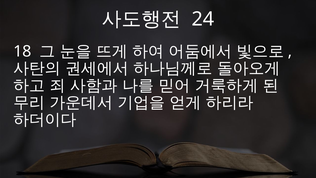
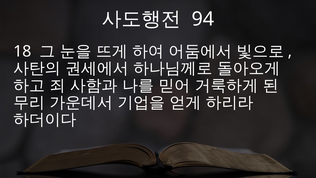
24: 24 -> 94
